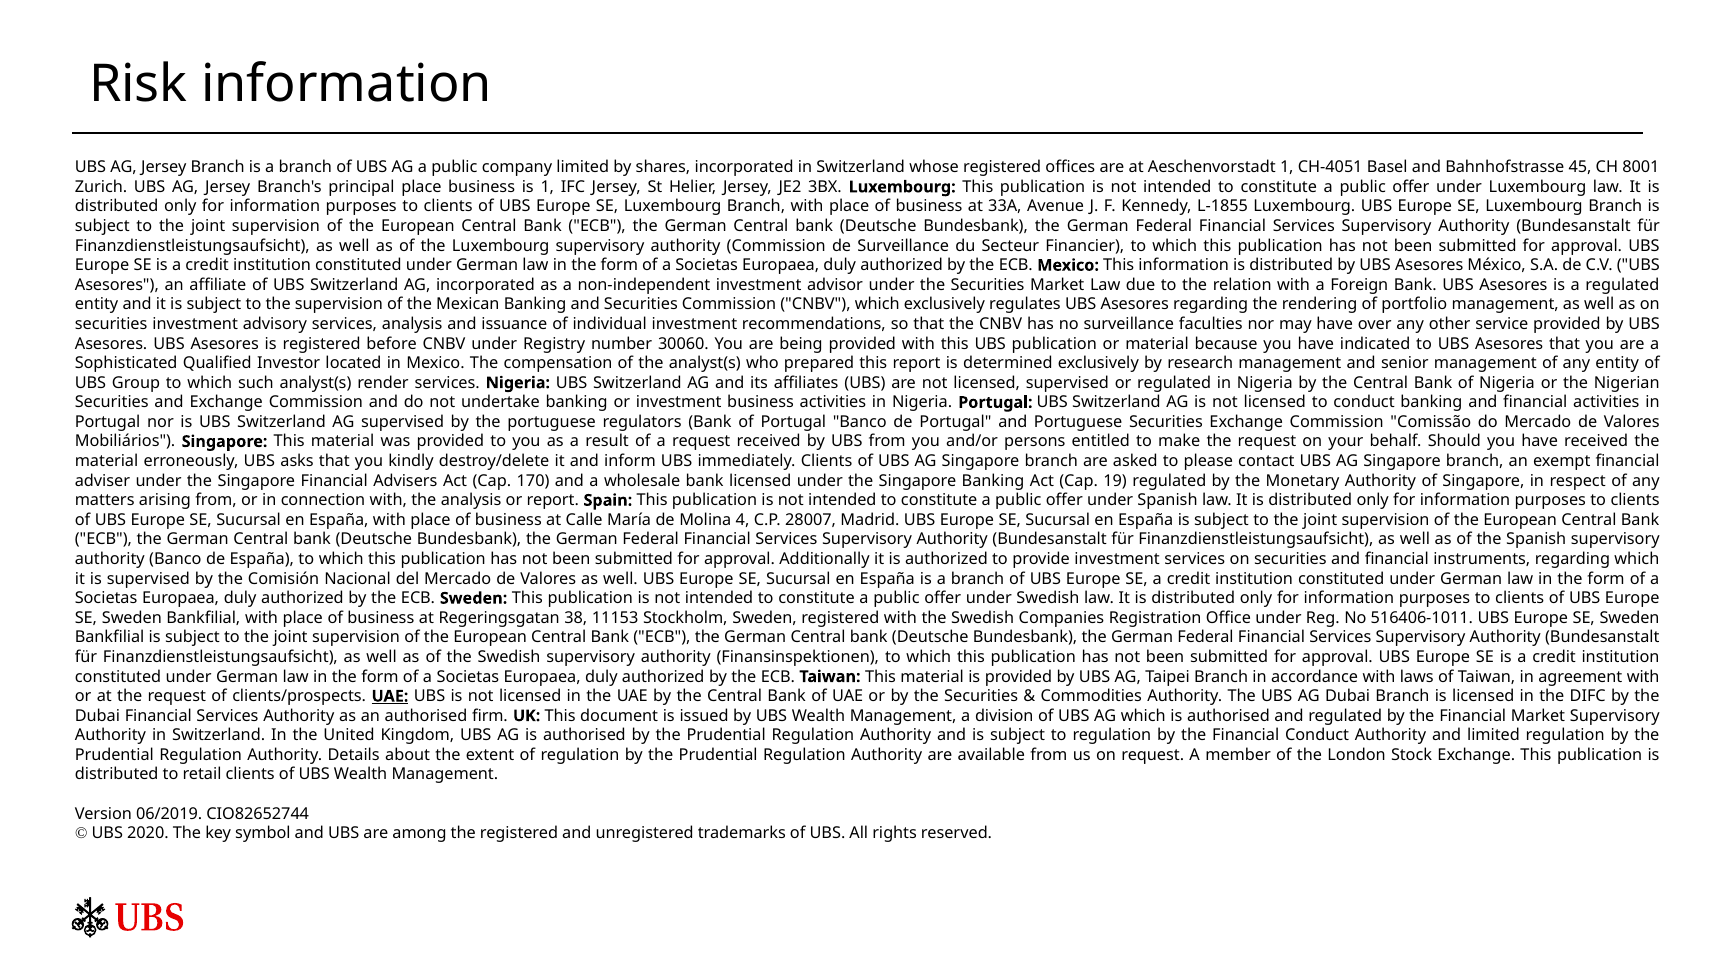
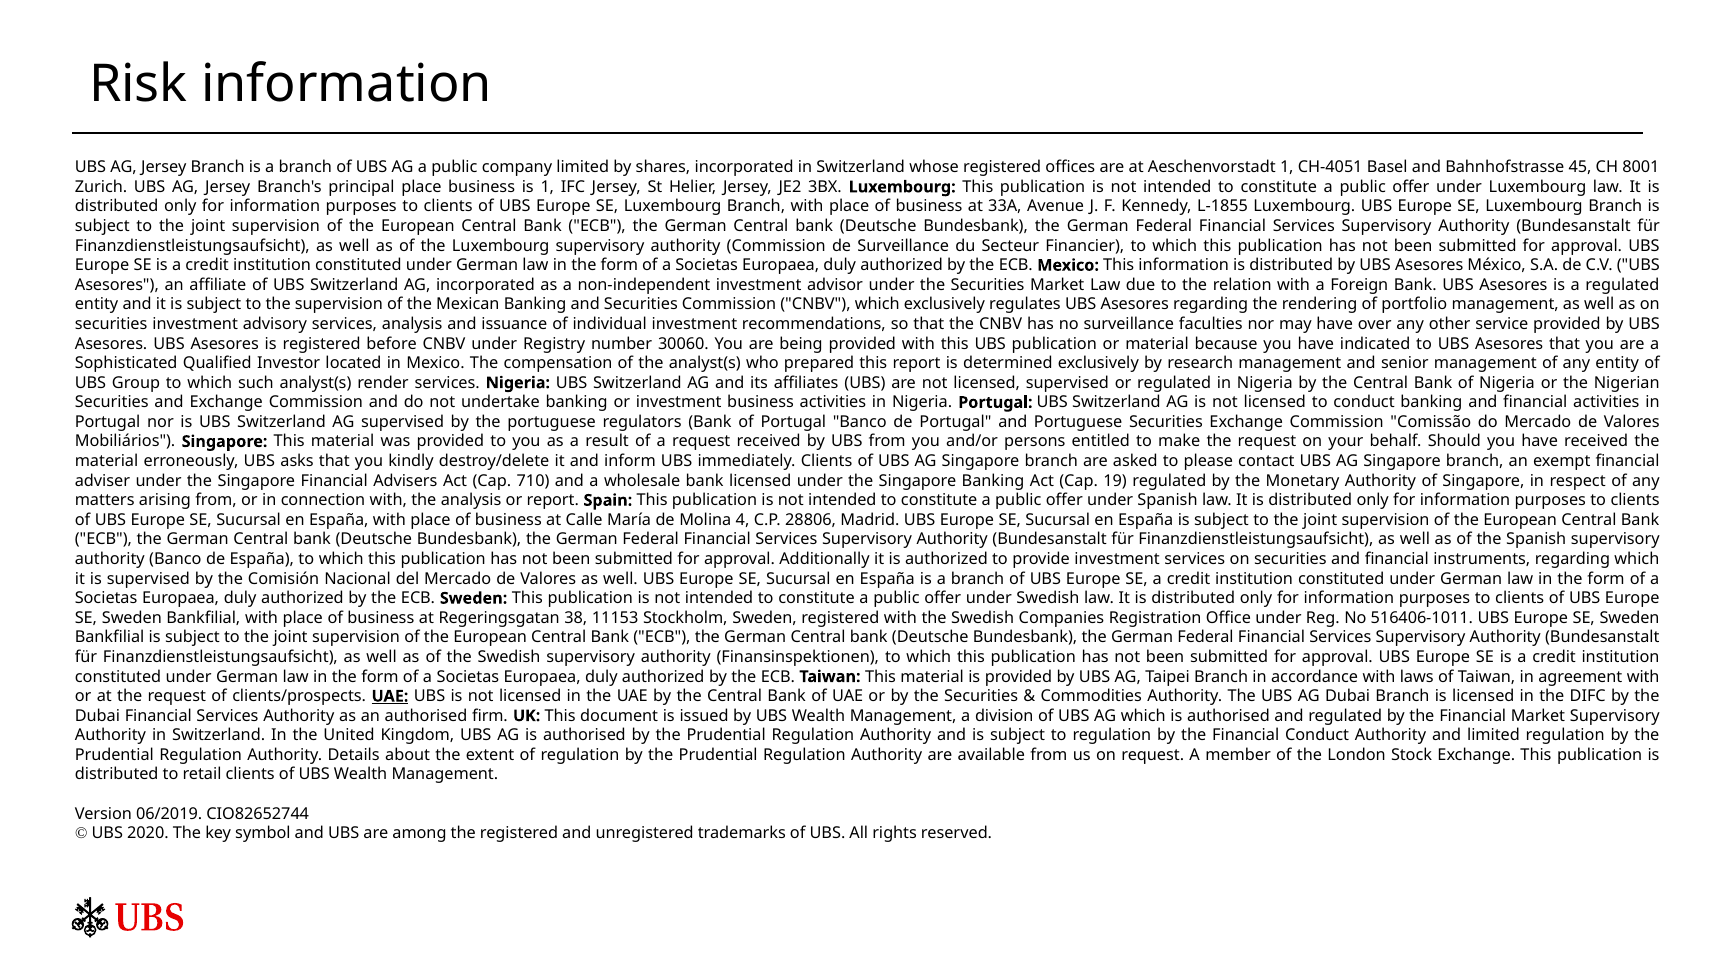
170: 170 -> 710
28007: 28007 -> 28806
